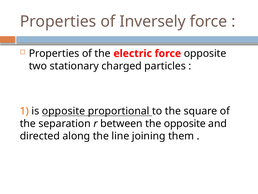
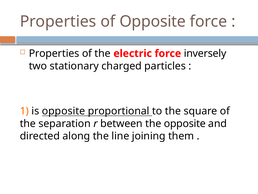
of Inversely: Inversely -> Opposite
force opposite: opposite -> inversely
